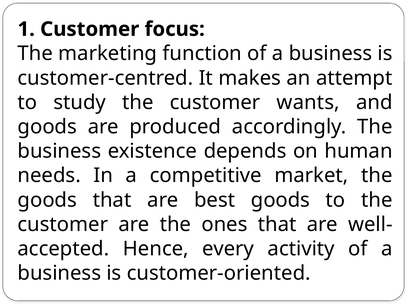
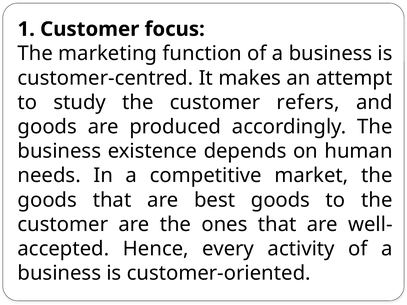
wants: wants -> refers
